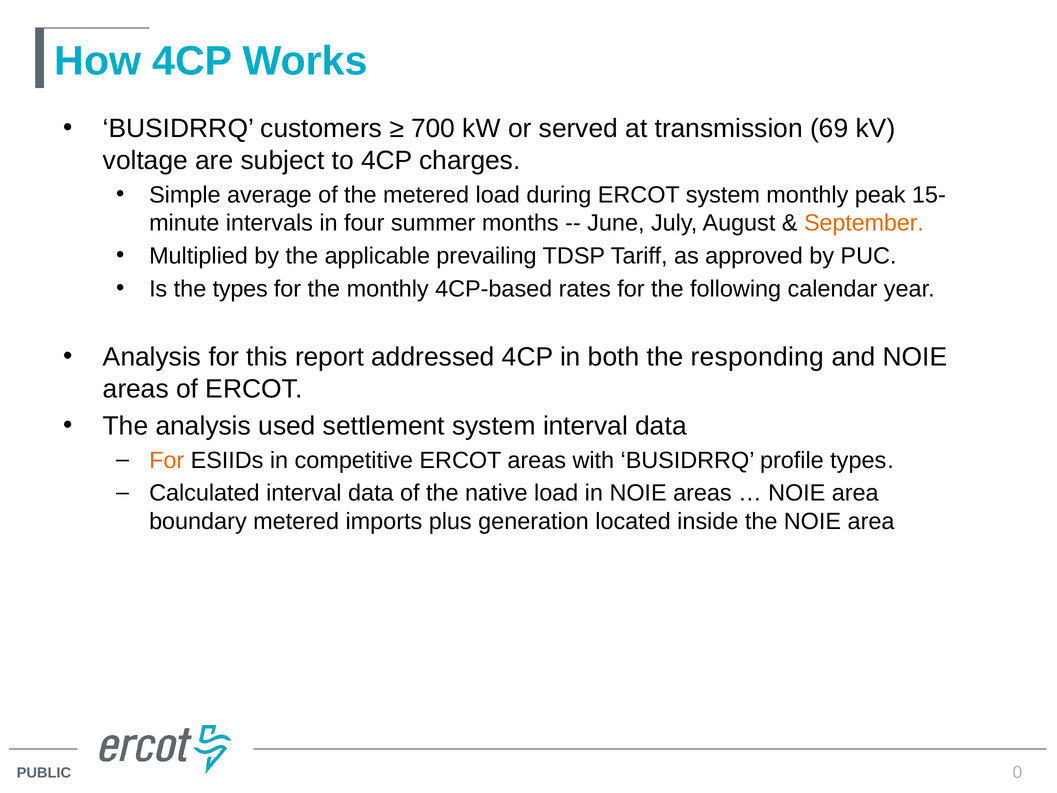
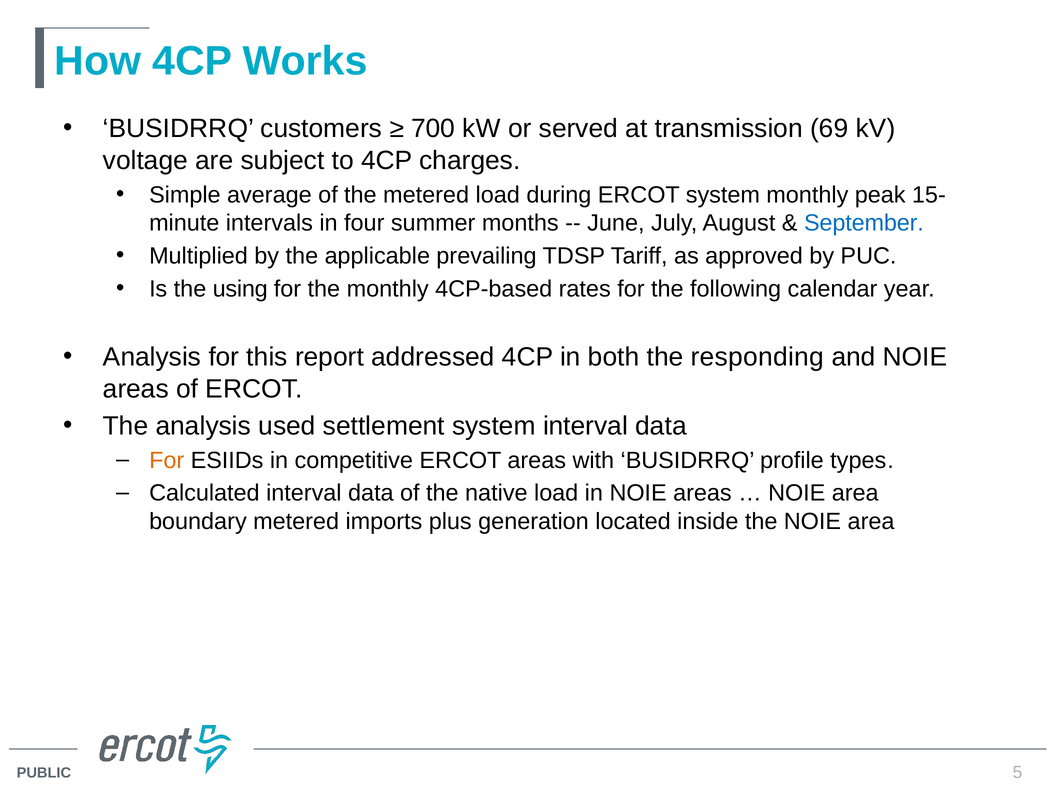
September colour: orange -> blue
the types: types -> using
0: 0 -> 5
